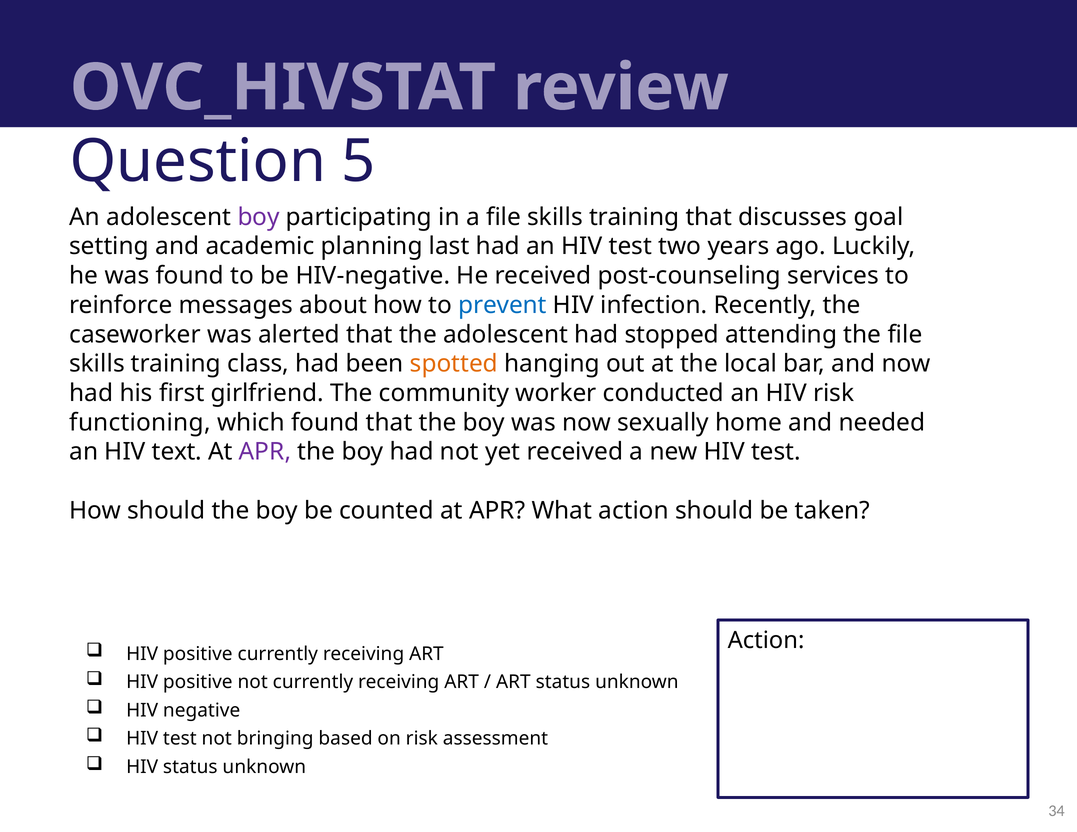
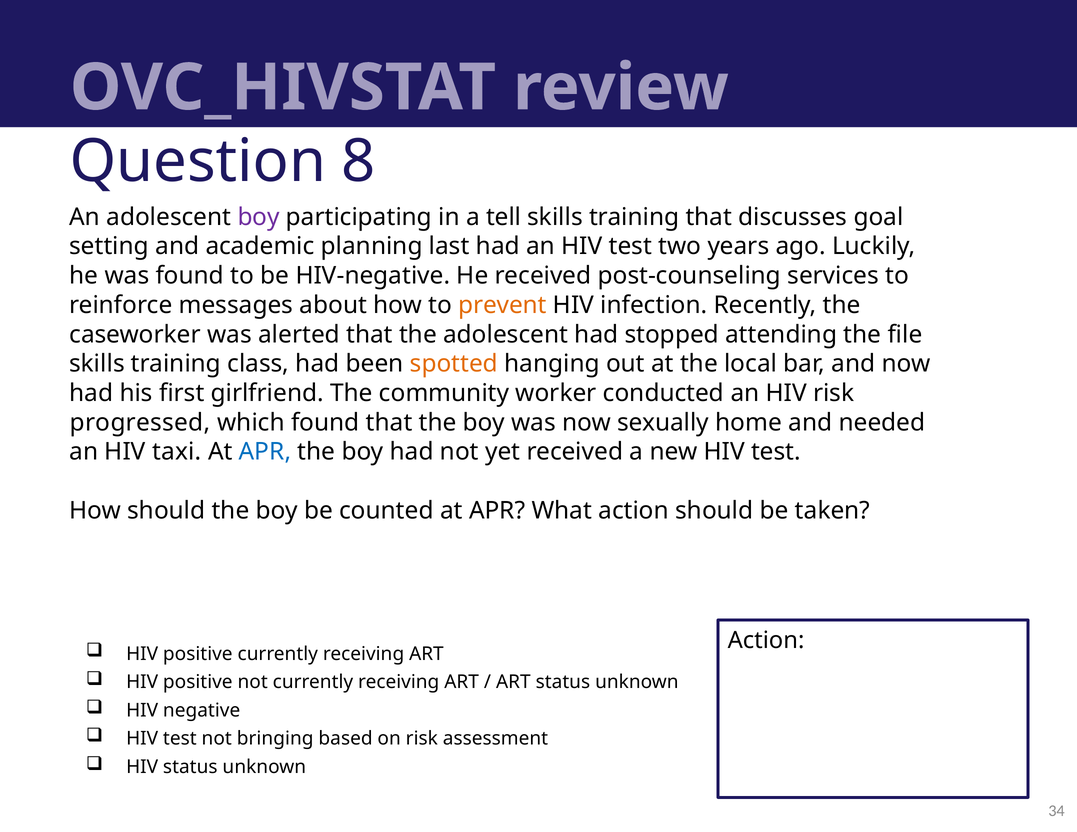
5: 5 -> 8
a file: file -> tell
prevent colour: blue -> orange
functioning: functioning -> progressed
text: text -> taxi
APR at (265, 452) colour: purple -> blue
